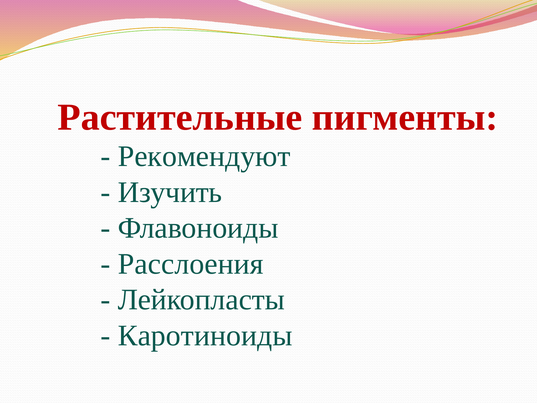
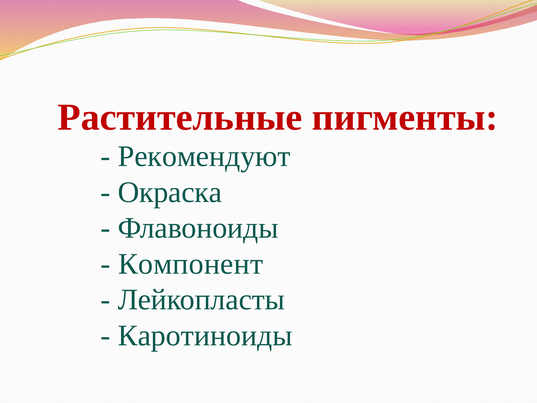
Изучить: Изучить -> Окраска
Расслоения: Расслоения -> Компонент
